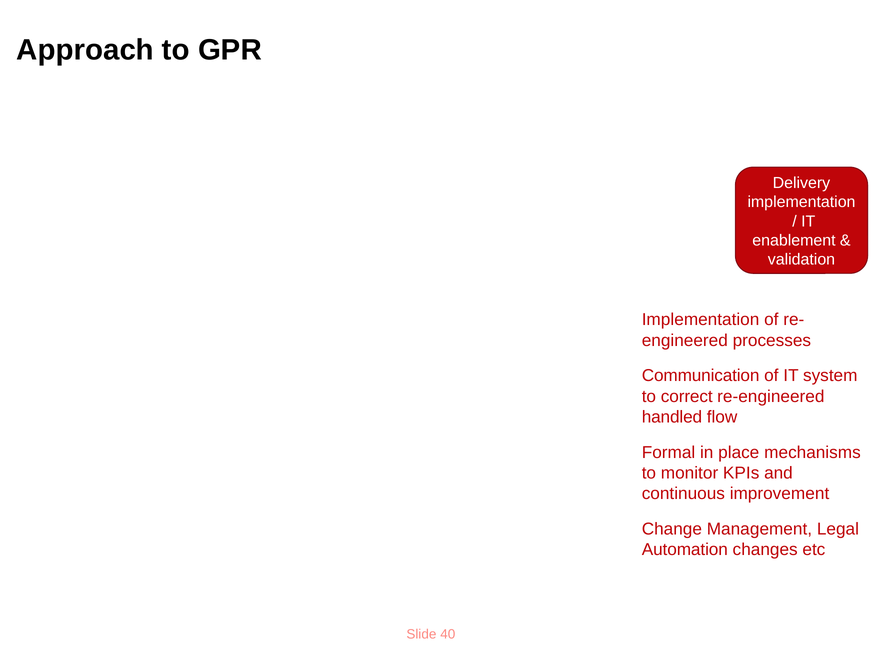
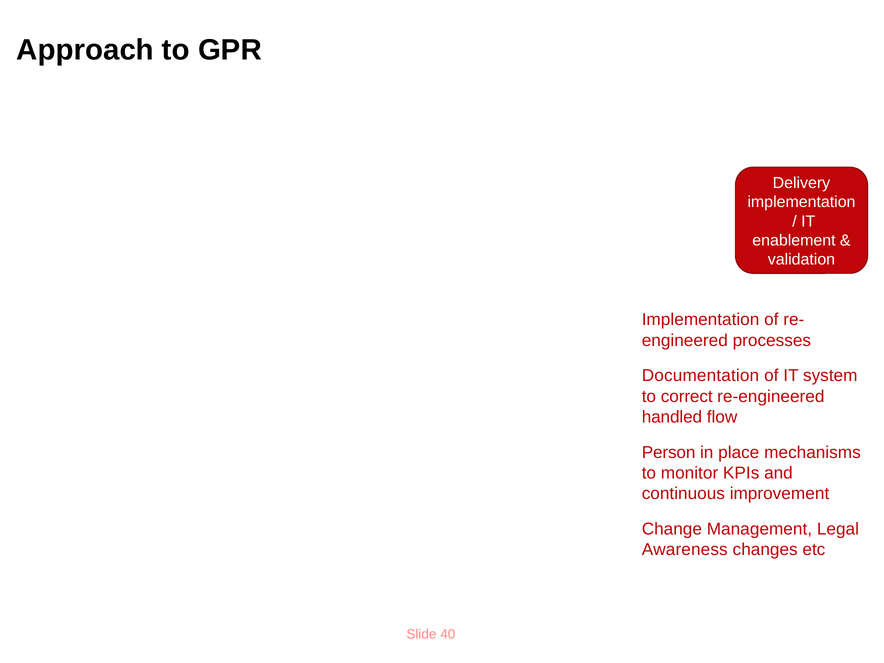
Communication: Communication -> Documentation
Formal: Formal -> Person
Automation: Automation -> Awareness
